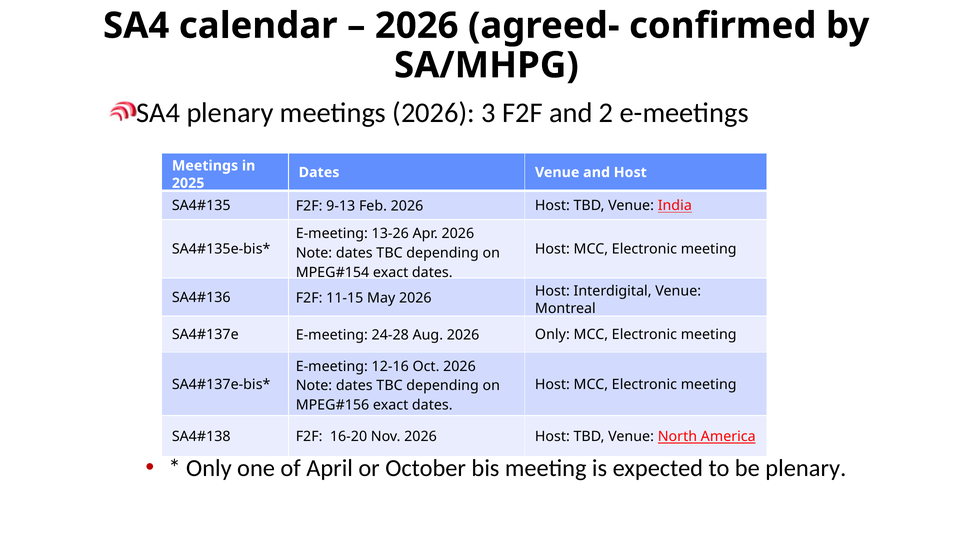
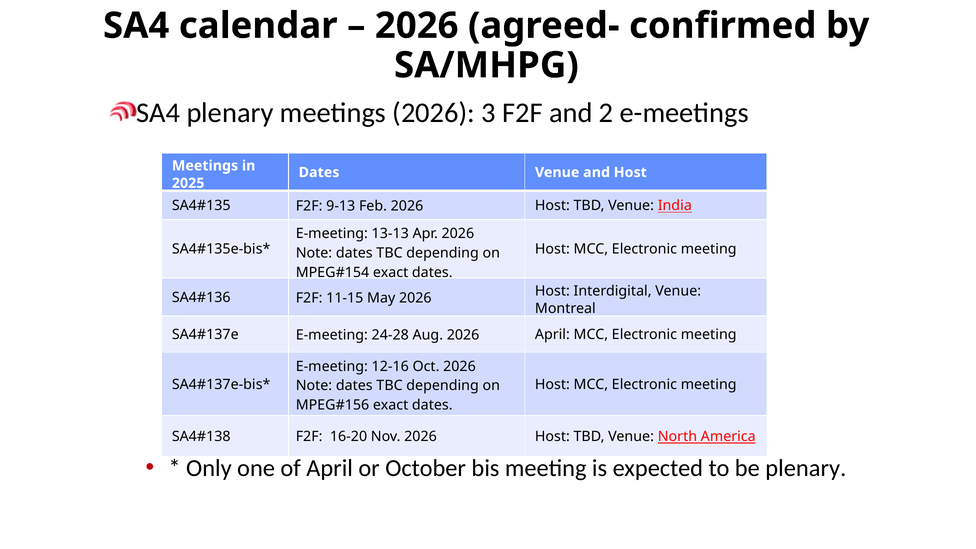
13-26: 13-26 -> 13-13
2026 Only: Only -> April
